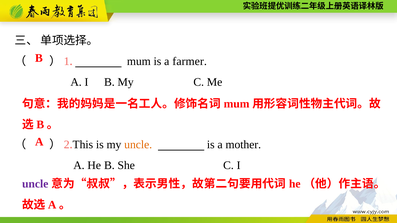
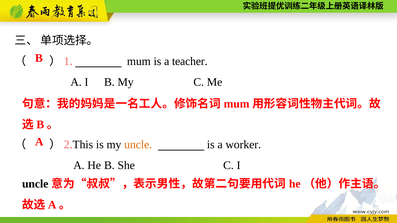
farmer: farmer -> teacher
mother: mother -> worker
uncle at (35, 184) colour: purple -> black
